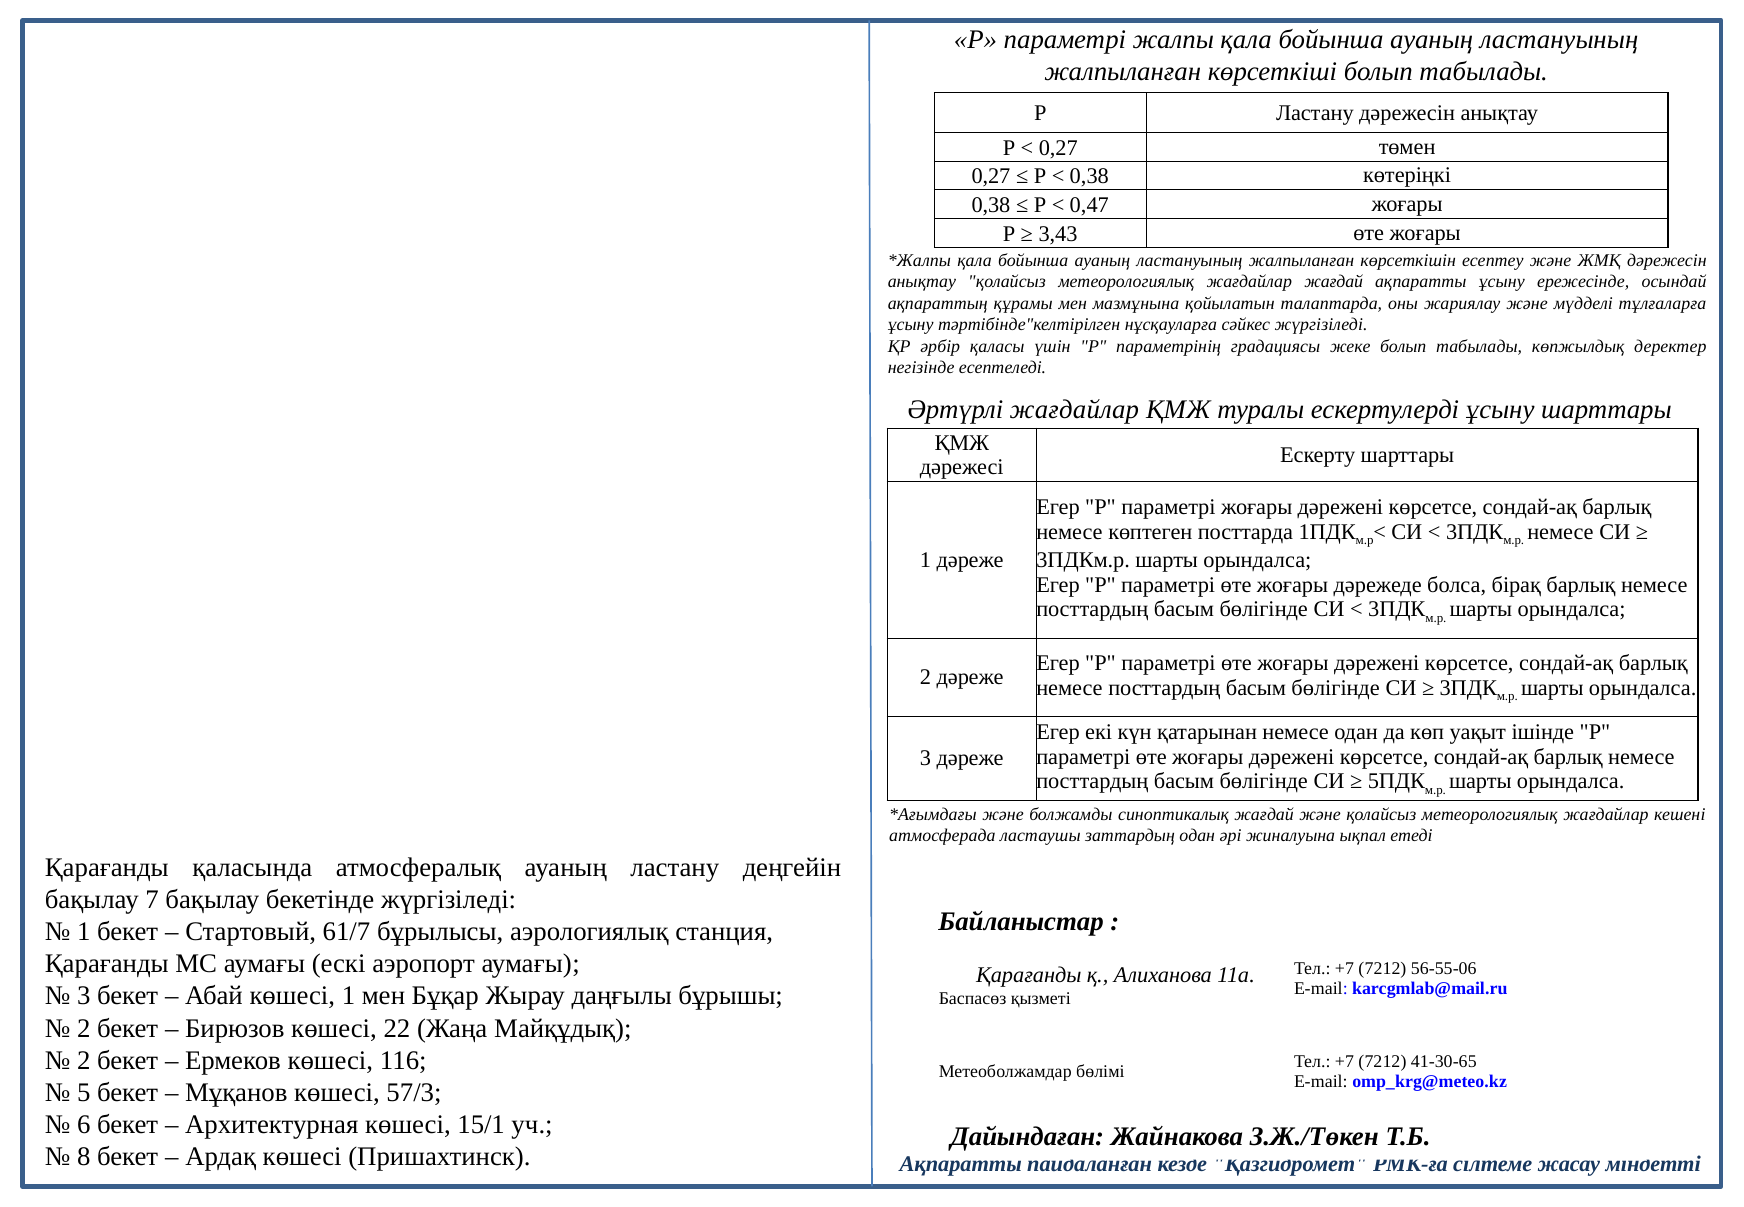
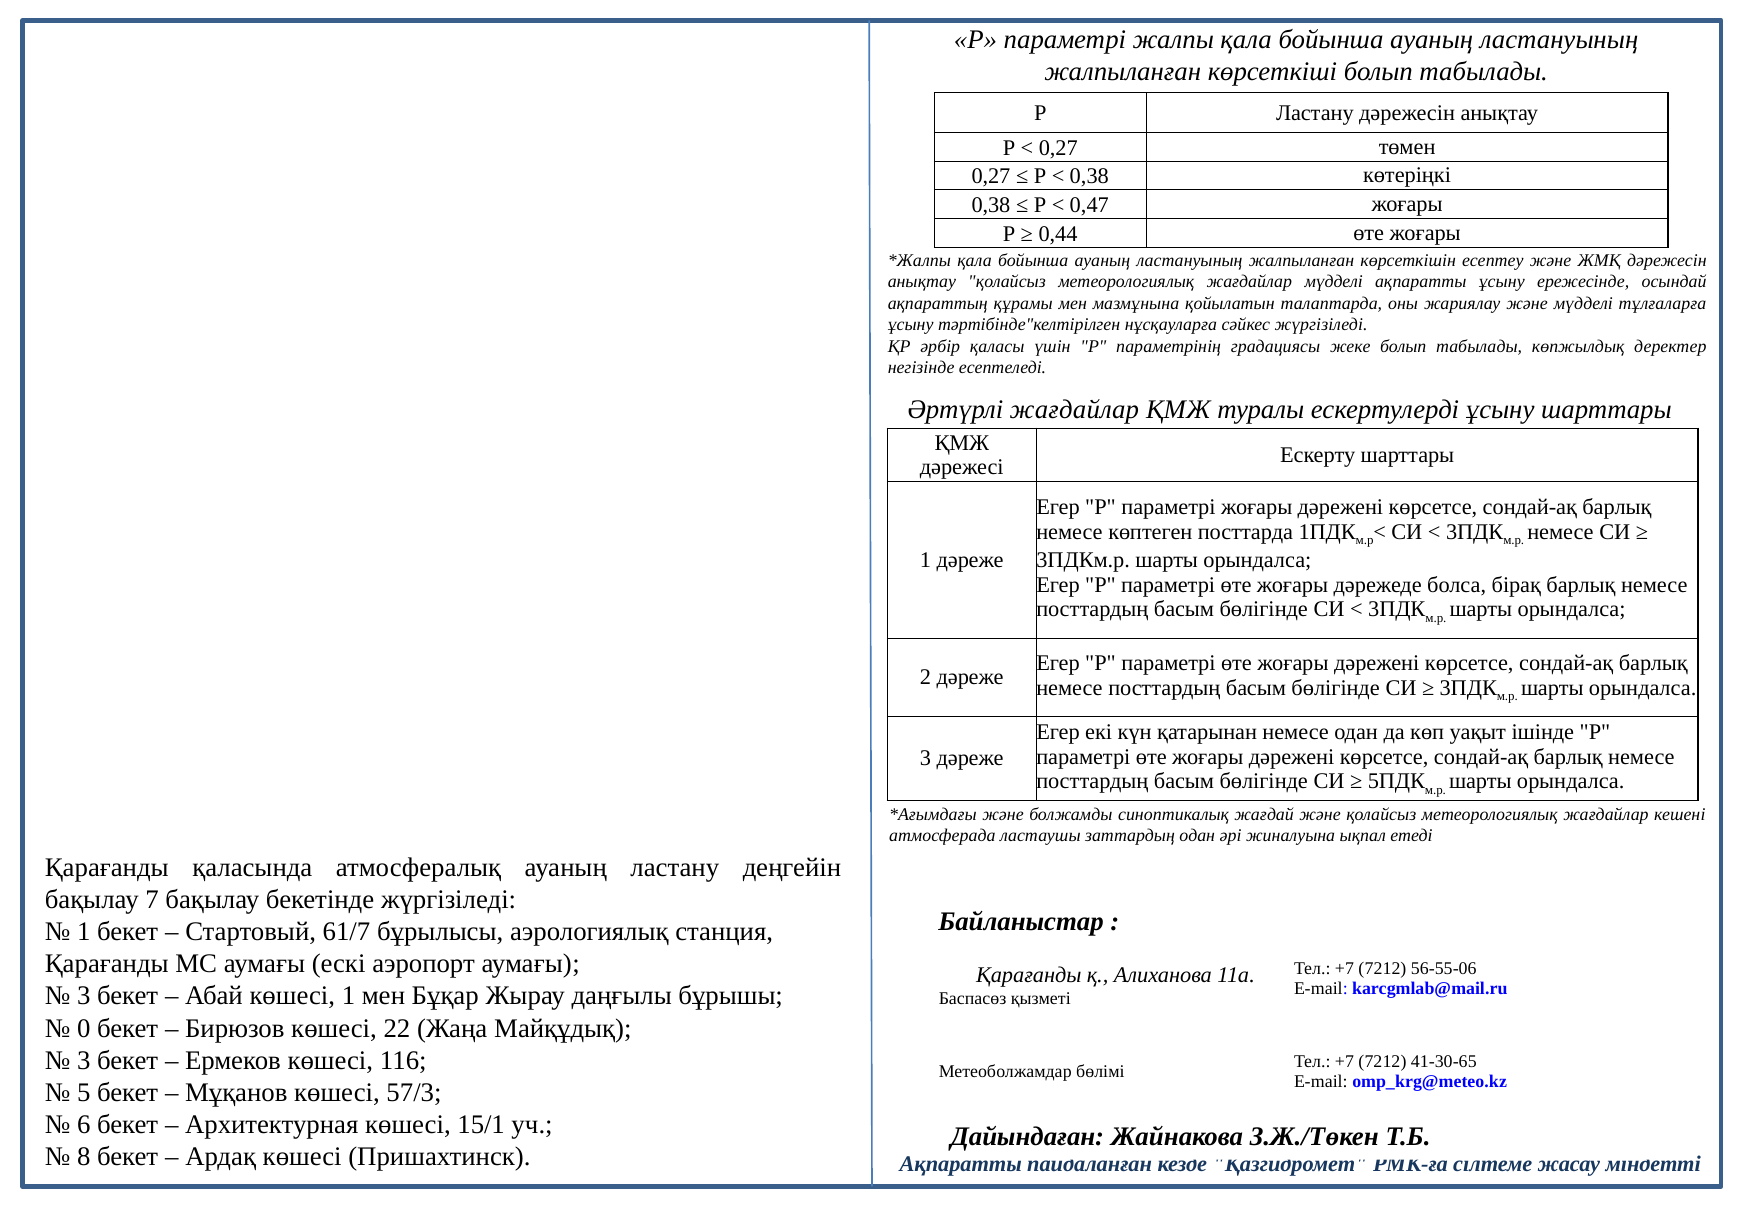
3,43: 3,43 -> 0,44
жағдайлар жағдай: жағдай -> мүдделі
2 at (84, 1029): 2 -> 0
2 at (84, 1061): 2 -> 3
